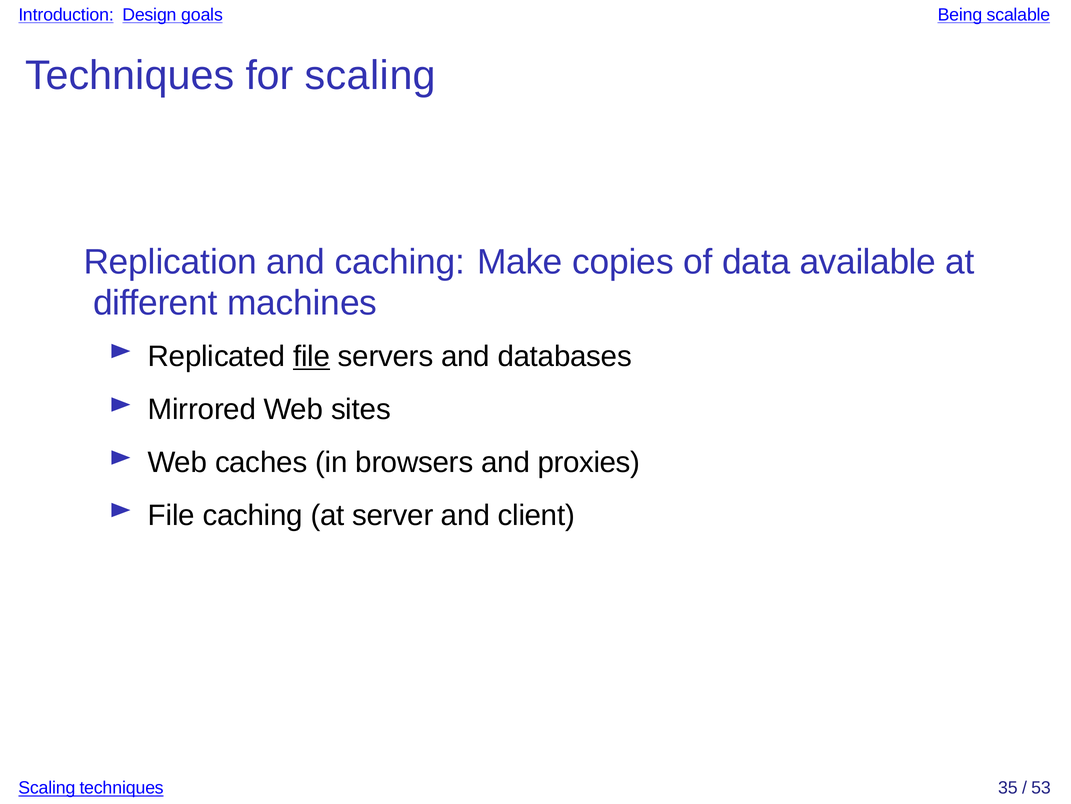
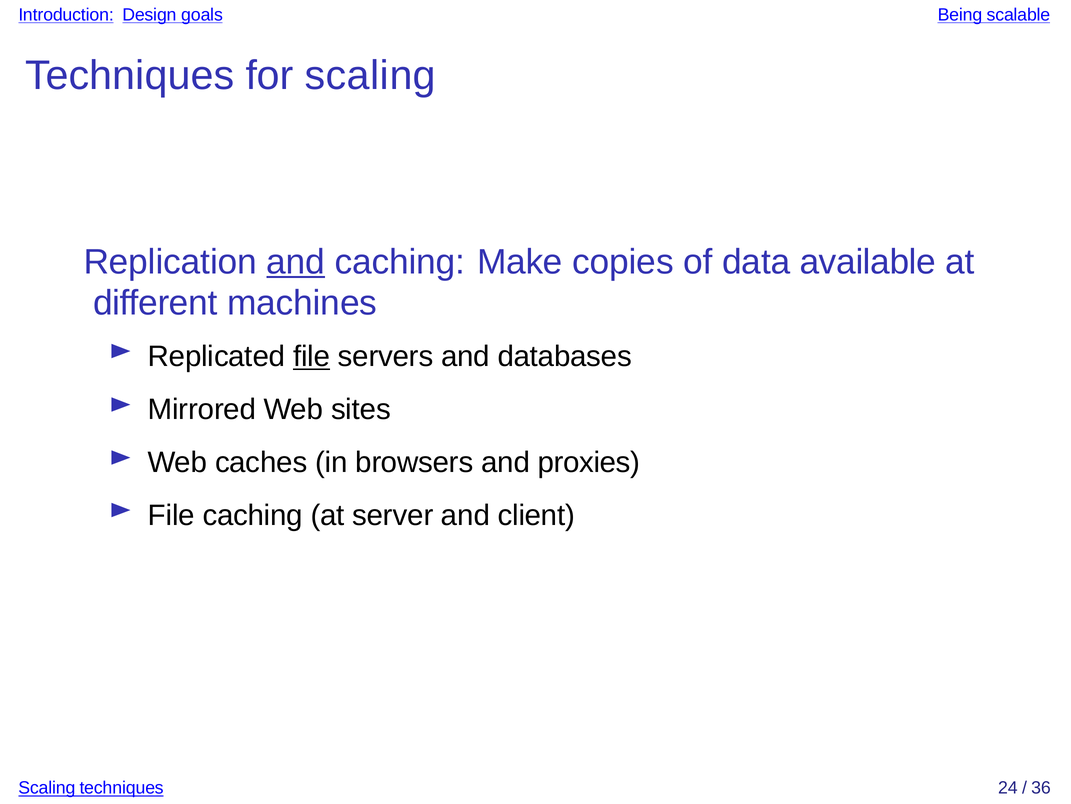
and at (296, 262) underline: none -> present
35: 35 -> 24
53: 53 -> 36
